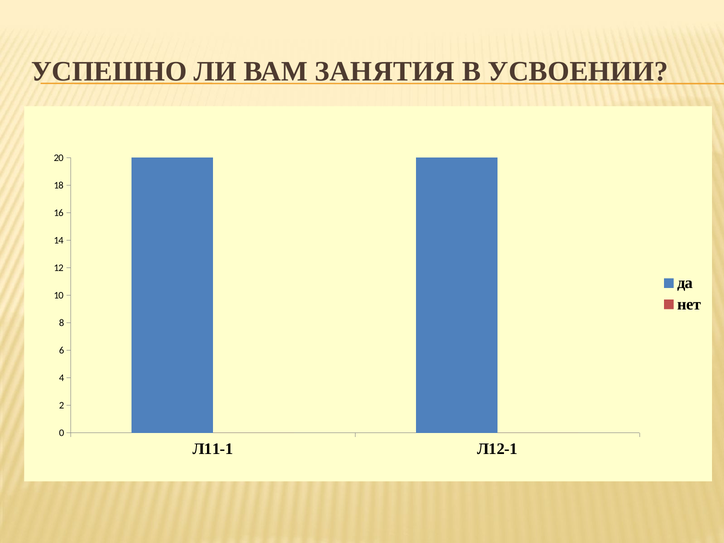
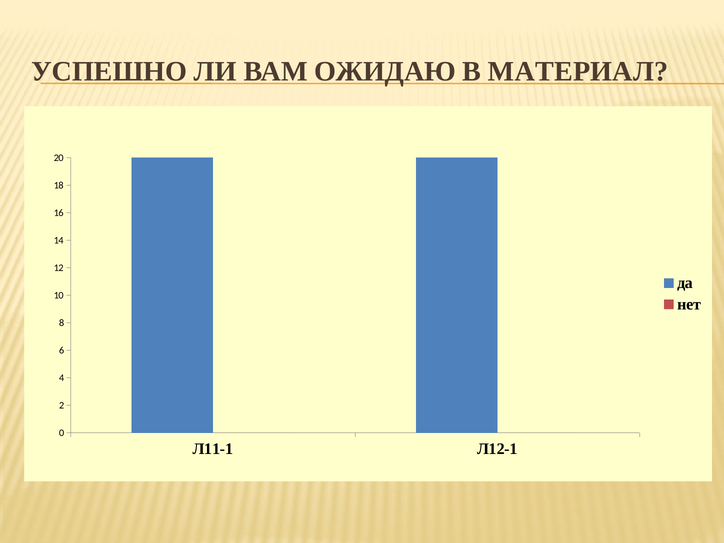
ЗАНЯТИЯ: ЗАНЯТИЯ -> ОЖИДАЮ
УСВОЕНИИ: УСВОЕНИИ -> МАТЕРИАЛ
